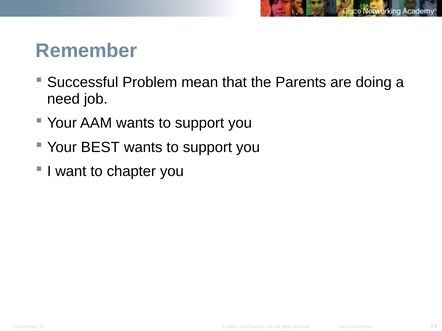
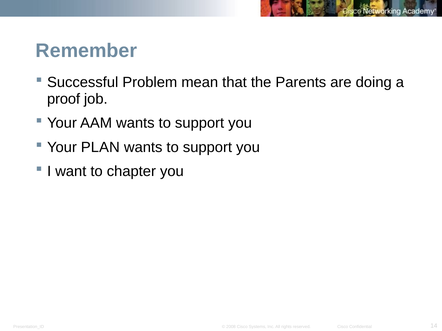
need: need -> proof
BEST: BEST -> PLAN
